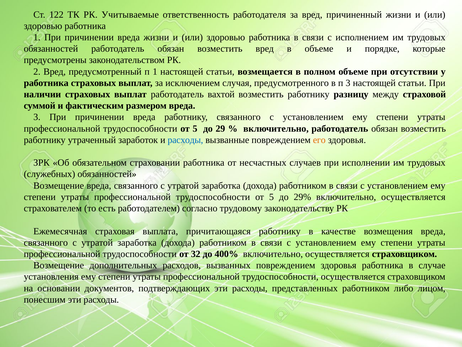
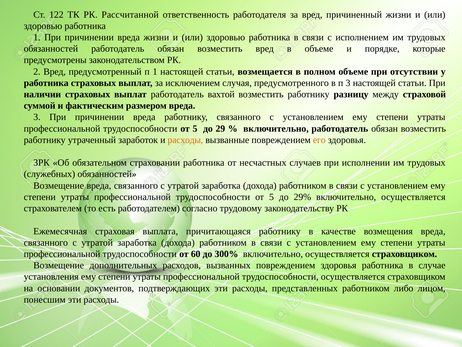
Учитываемые: Учитываемые -> Рассчитанной
расходы at (185, 140) colour: blue -> orange
32: 32 -> 60
400%: 400% -> 300%
